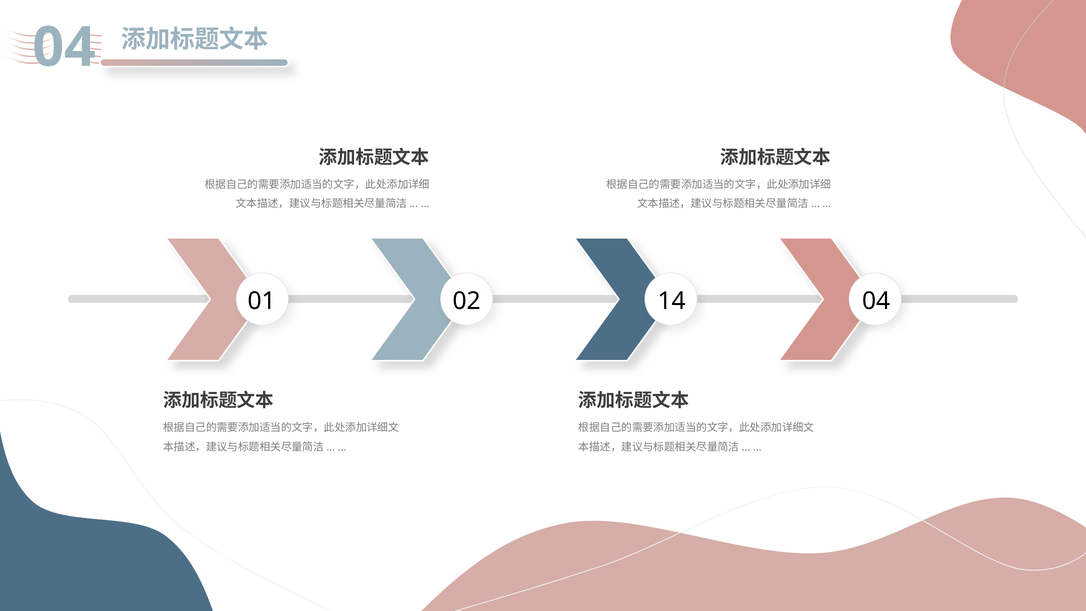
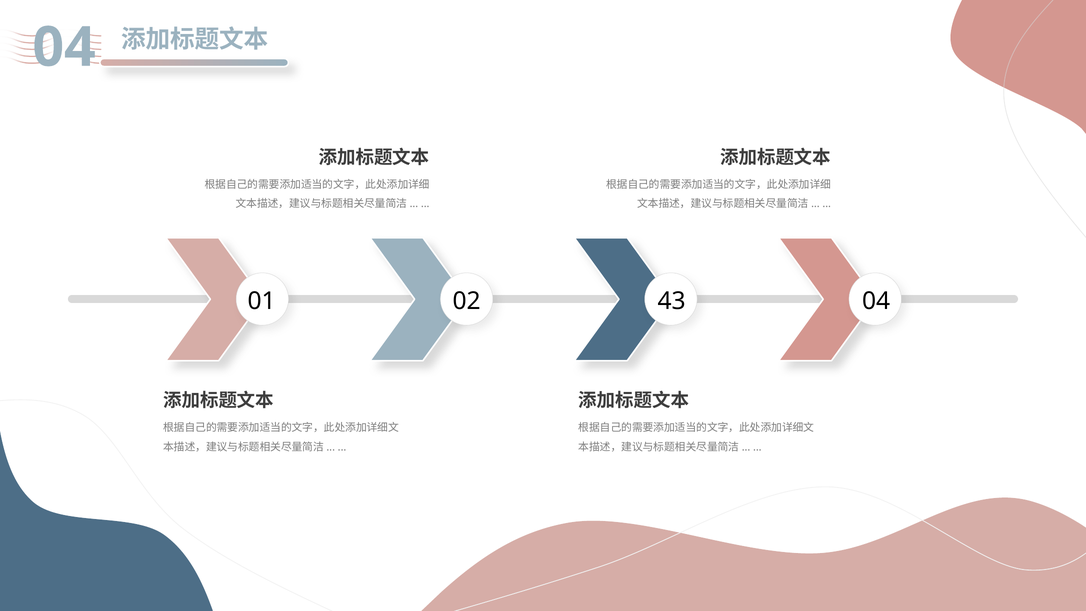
14: 14 -> 43
